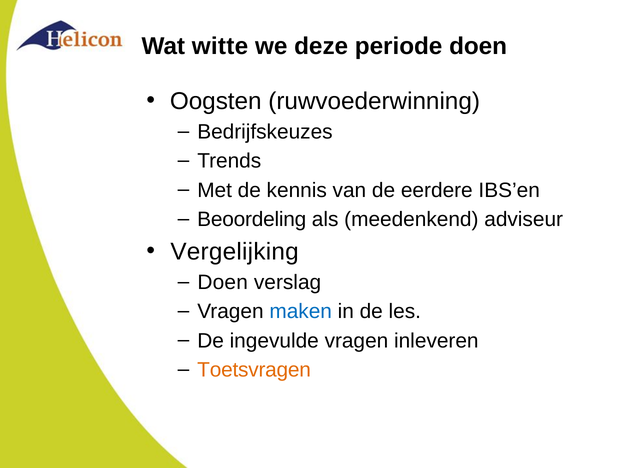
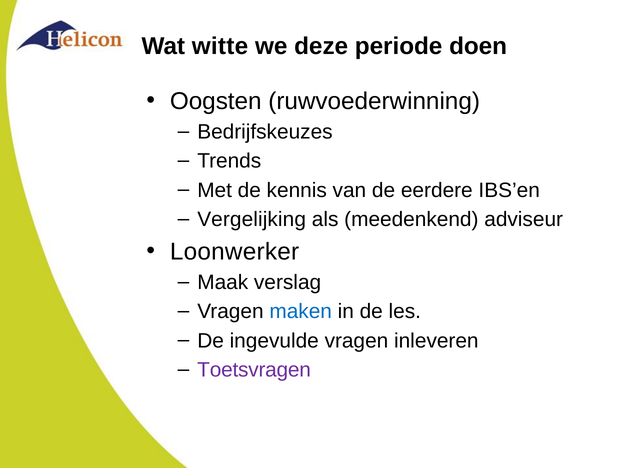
Beoordeling: Beoordeling -> Vergelijking
Vergelijking: Vergelijking -> Loonwerker
Doen at (223, 283): Doen -> Maak
Toetsvragen colour: orange -> purple
